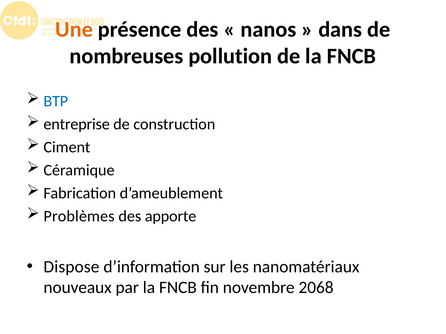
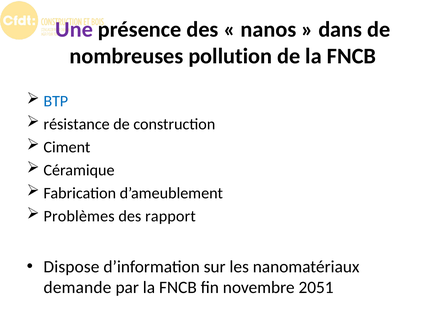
Une colour: orange -> purple
entreprise: entreprise -> résistance
apporte: apporte -> rapport
nouveaux: nouveaux -> demande
2068: 2068 -> 2051
